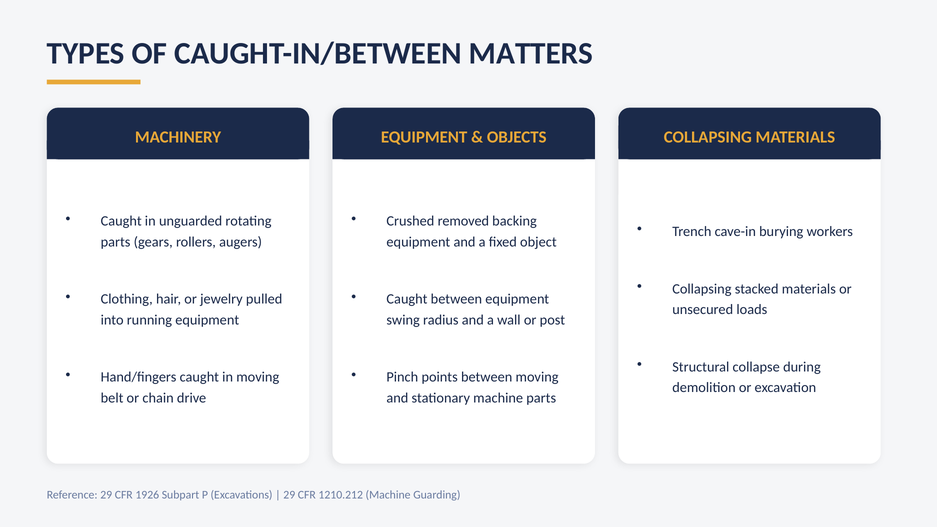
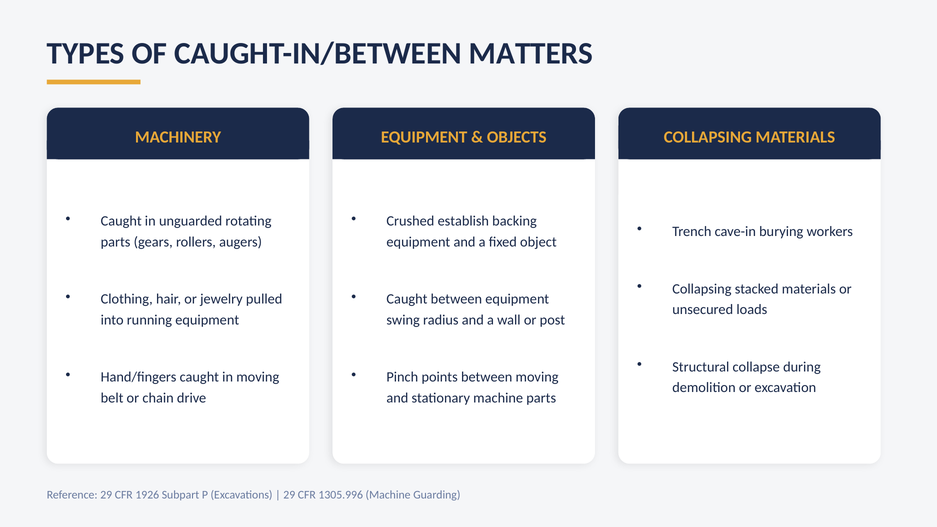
removed: removed -> establish
1210.212: 1210.212 -> 1305.996
